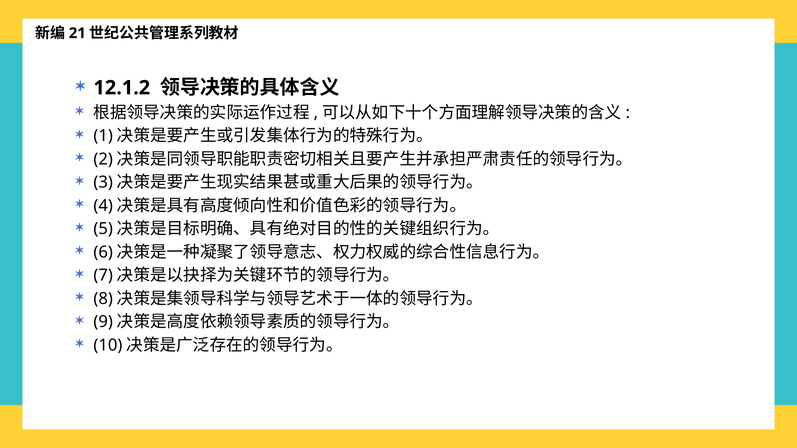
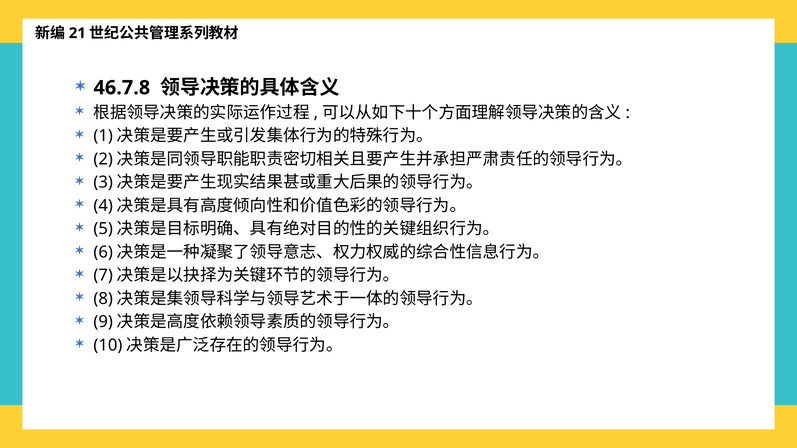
12.1.2: 12.1.2 -> 46.7.8
